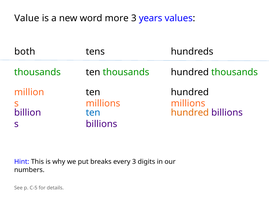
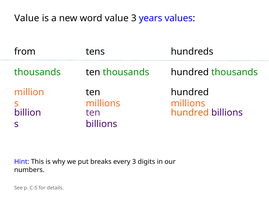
word more: more -> value
both: both -> from
ten at (93, 113) colour: blue -> purple
